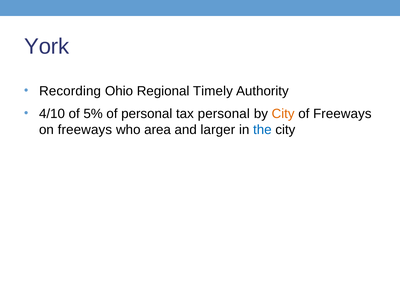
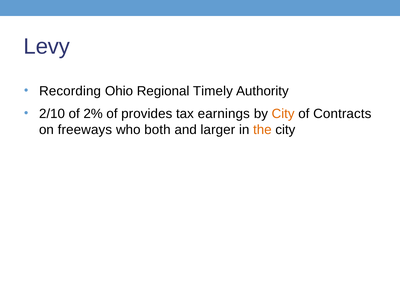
York: York -> Levy
4/10: 4/10 -> 2/10
5%: 5% -> 2%
of personal: personal -> provides
tax personal: personal -> earnings
of Freeways: Freeways -> Contracts
area: area -> both
the colour: blue -> orange
